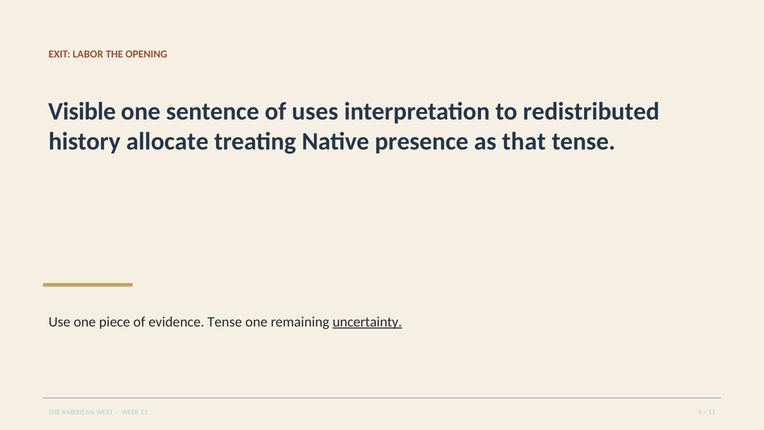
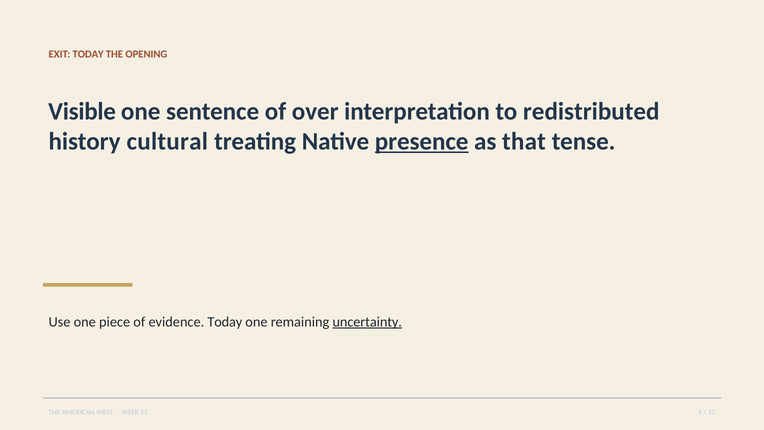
EXIT LABOR: LABOR -> TODAY
uses: uses -> over
allocate: allocate -> cultural
presence underline: none -> present
evidence Tense: Tense -> Today
